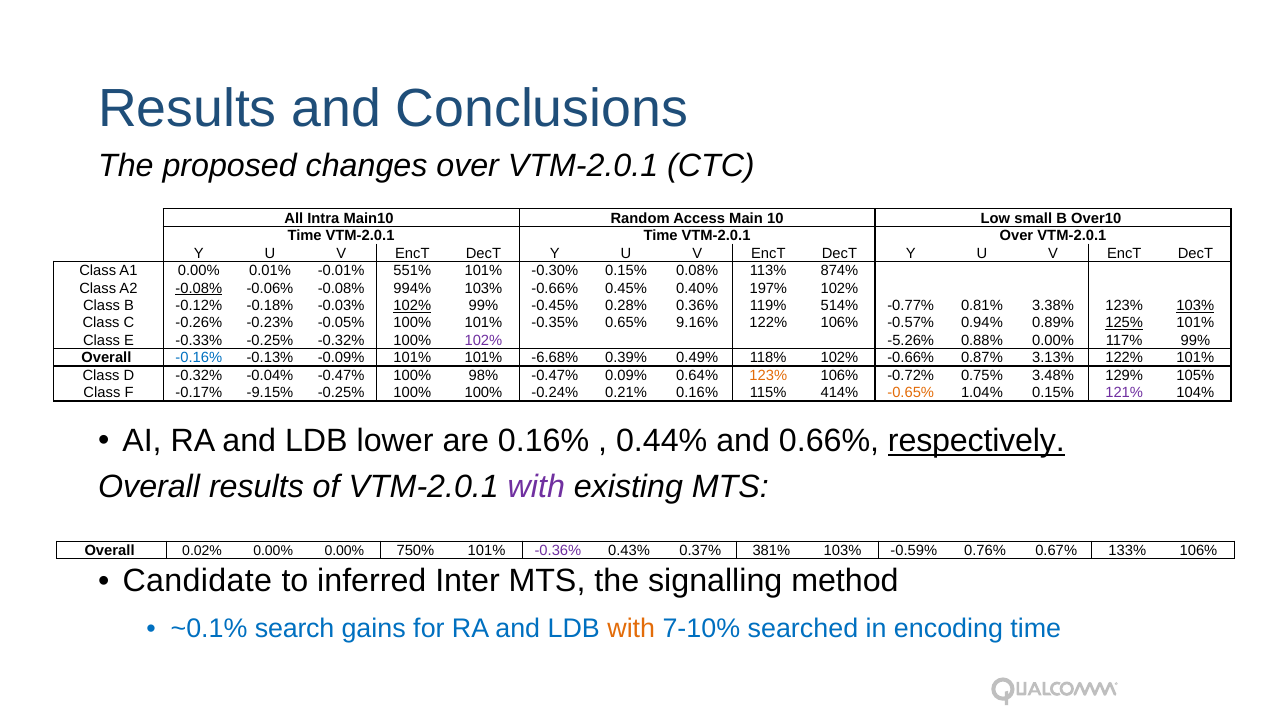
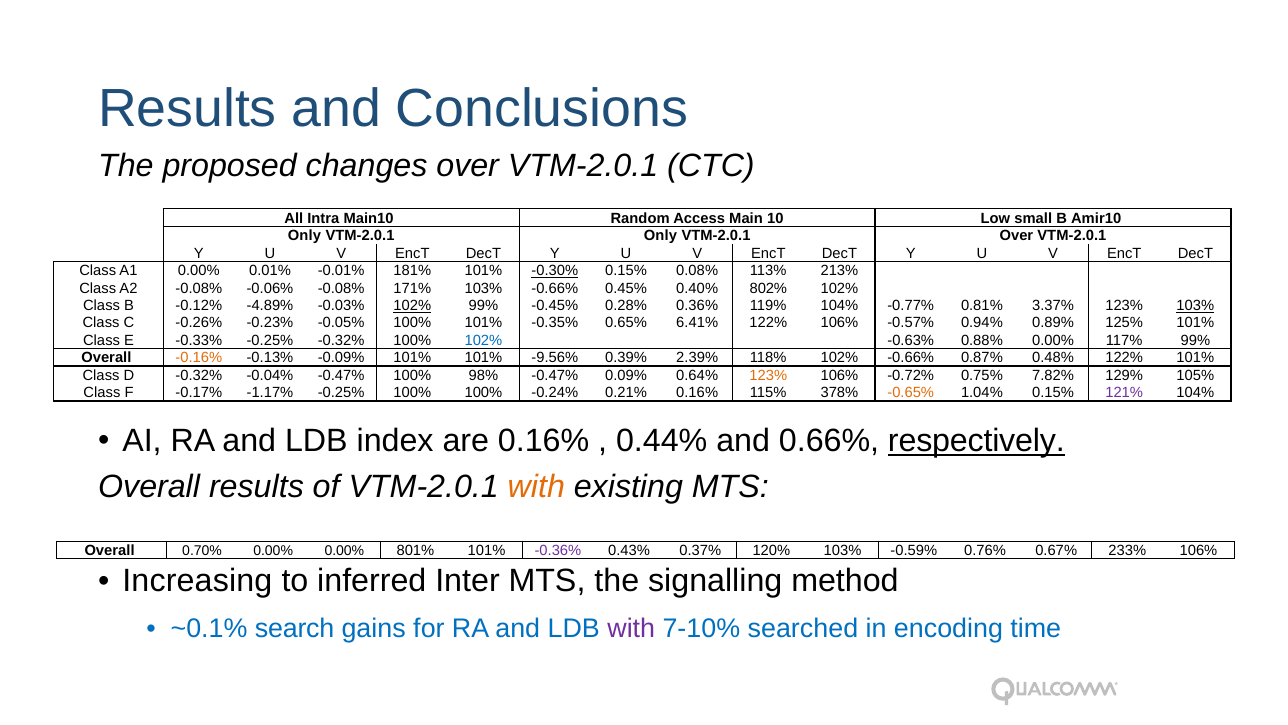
Over10: Over10 -> Amir10
Time at (305, 236): Time -> Only
Time at (661, 236): Time -> Only
551%: 551% -> 181%
-0.30% underline: none -> present
874%: 874% -> 213%
-0.08% at (199, 288) underline: present -> none
994%: 994% -> 171%
197%: 197% -> 802%
-0.18%: -0.18% -> -4.89%
119% 514%: 514% -> 104%
3.38%: 3.38% -> 3.37%
9.16%: 9.16% -> 6.41%
125% underline: present -> none
102% at (483, 340) colour: purple -> blue
-5.26%: -5.26% -> -0.63%
-0.16% colour: blue -> orange
-6.68%: -6.68% -> -9.56%
0.49%: 0.49% -> 2.39%
3.13%: 3.13% -> 0.48%
3.48%: 3.48% -> 7.82%
-9.15%: -9.15% -> -1.17%
414%: 414% -> 378%
lower: lower -> index
with at (536, 486) colour: purple -> orange
0.02%: 0.02% -> 0.70%
750%: 750% -> 801%
381%: 381% -> 120%
133%: 133% -> 233%
Candidate: Candidate -> Increasing
with at (631, 629) colour: orange -> purple
